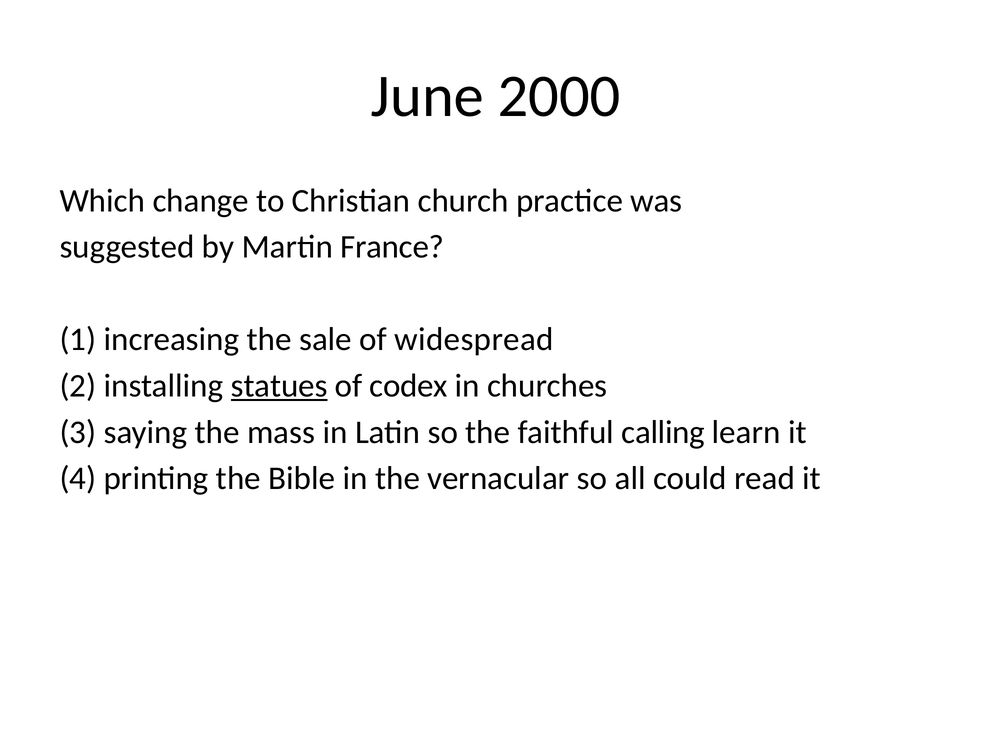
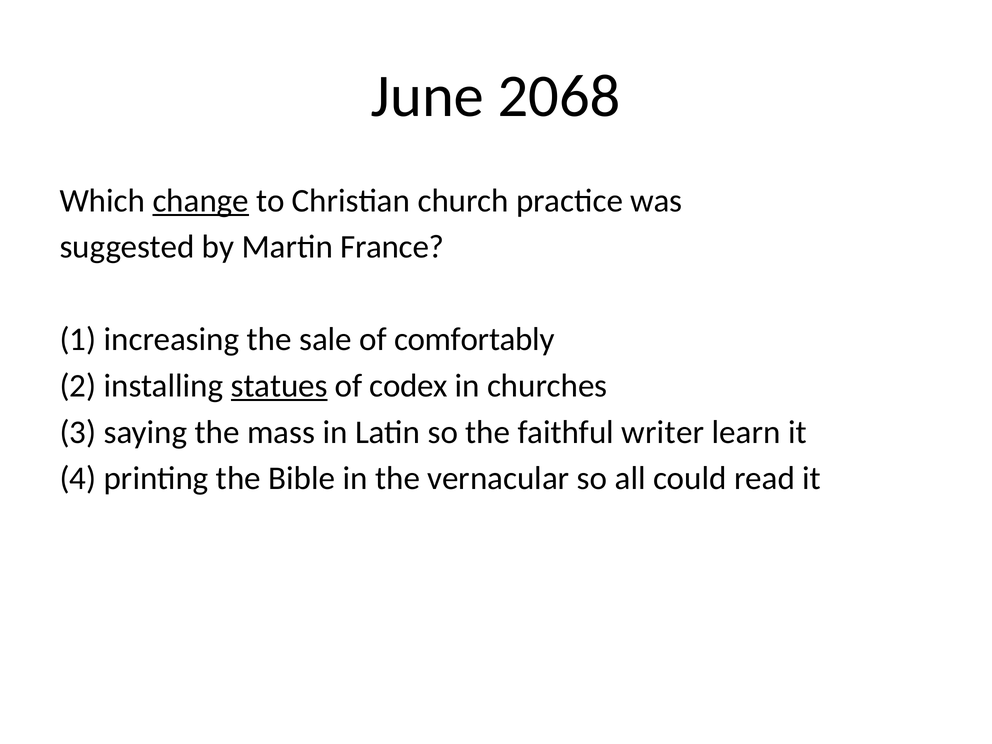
2000: 2000 -> 2068
change underline: none -> present
widespread: widespread -> comfortably
calling: calling -> writer
